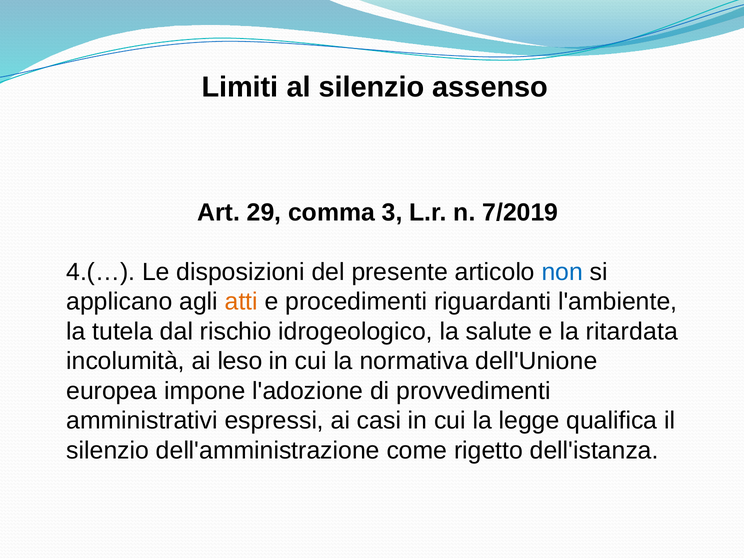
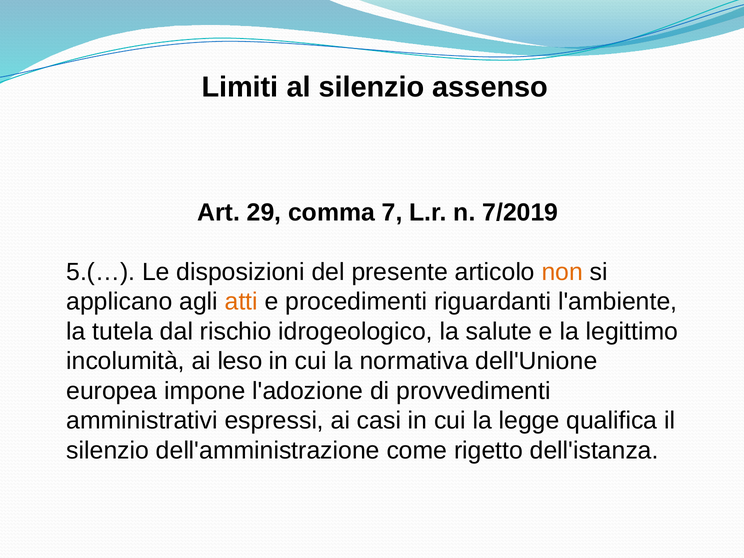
3: 3 -> 7
4.(…: 4.(… -> 5.(…
non colour: blue -> orange
ritardata: ritardata -> legittimo
